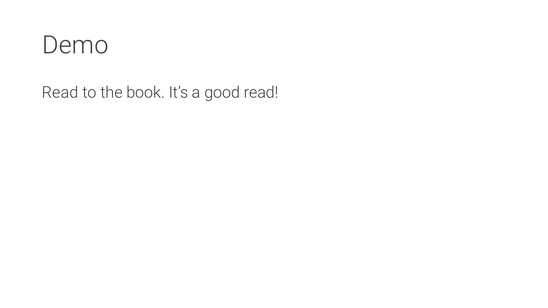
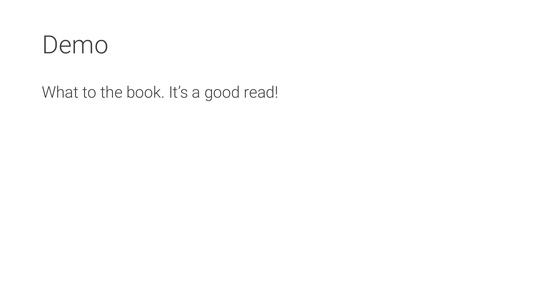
Read at (60, 93): Read -> What
